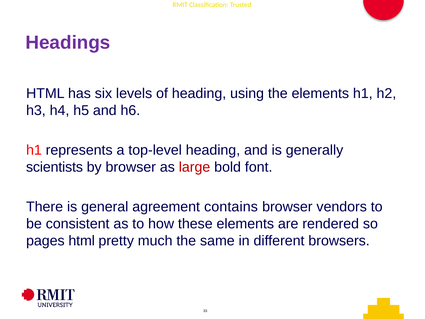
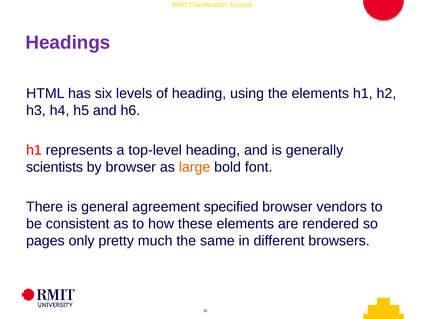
large colour: red -> orange
contains: contains -> specified
pages html: html -> only
